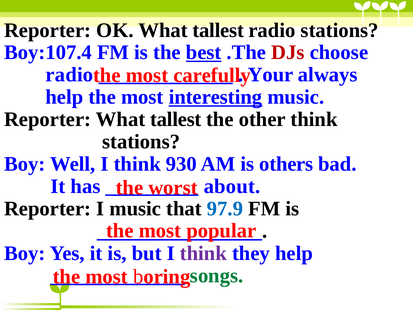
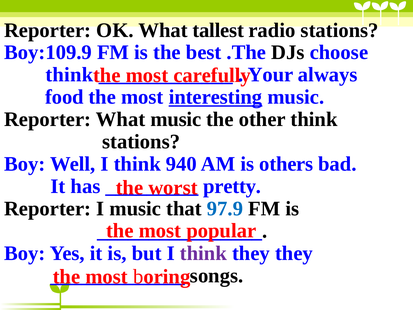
Boy:107.4: Boy:107.4 -> Boy:109.9
best underline: present -> none
DJs colour: red -> black
radio at (69, 75): radio -> think
help at (64, 97): help -> food
Reporter What tallest: tallest -> music
930: 930 -> 940
about: about -> pretty
they help: help -> they
songs colour: green -> black
